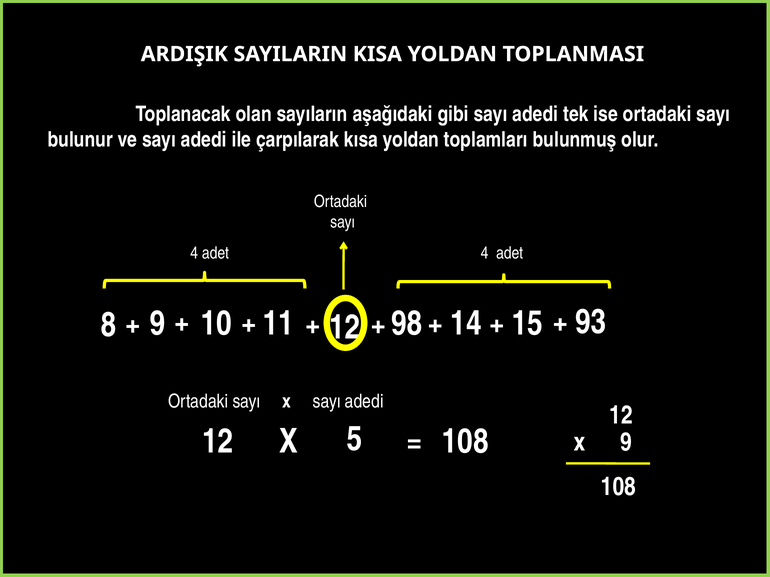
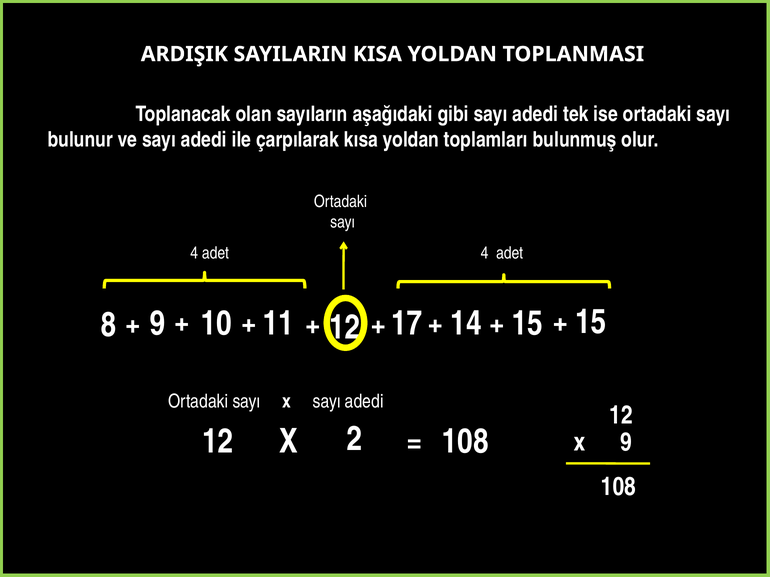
98: 98 -> 17
93 at (591, 322): 93 -> 15
5: 5 -> 2
